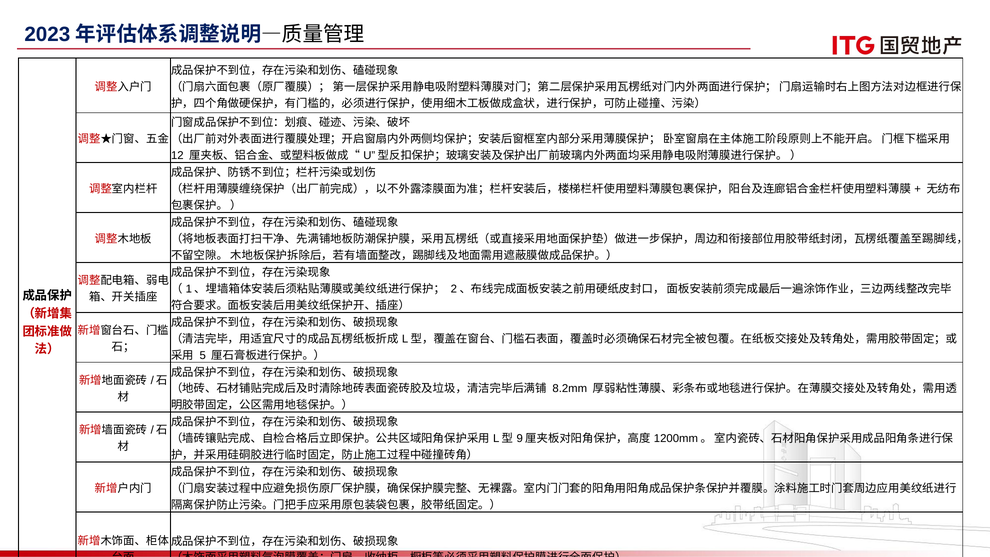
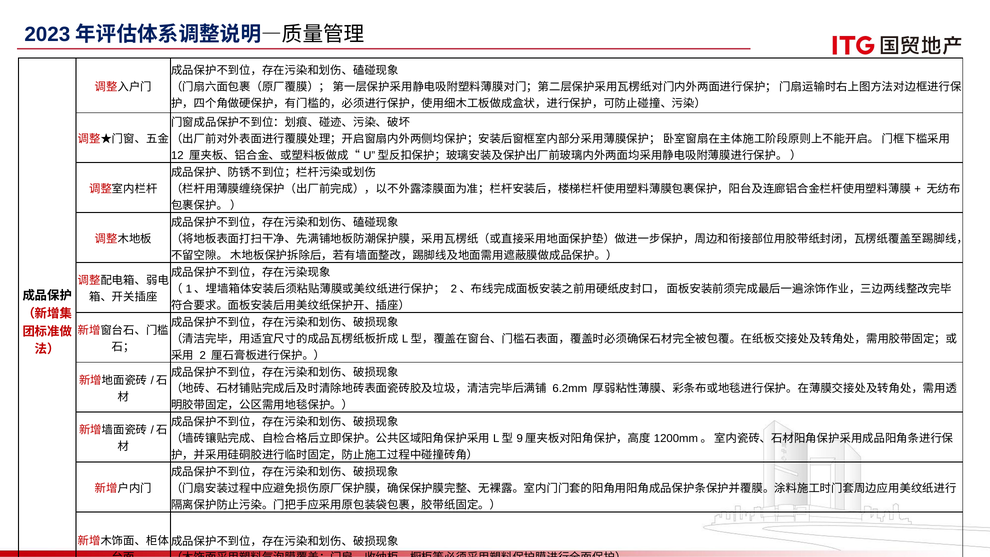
5: 5 -> 2
8.2mm: 8.2mm -> 6.2mm
